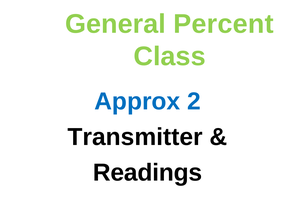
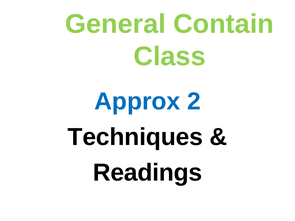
Percent: Percent -> Contain
Transmitter: Transmitter -> Techniques
